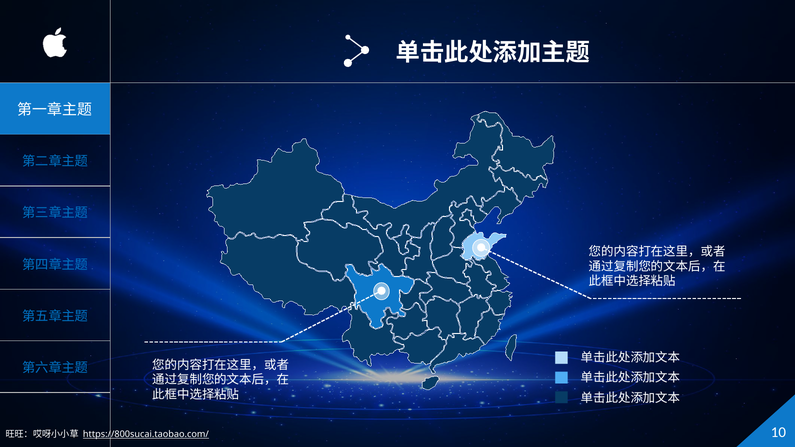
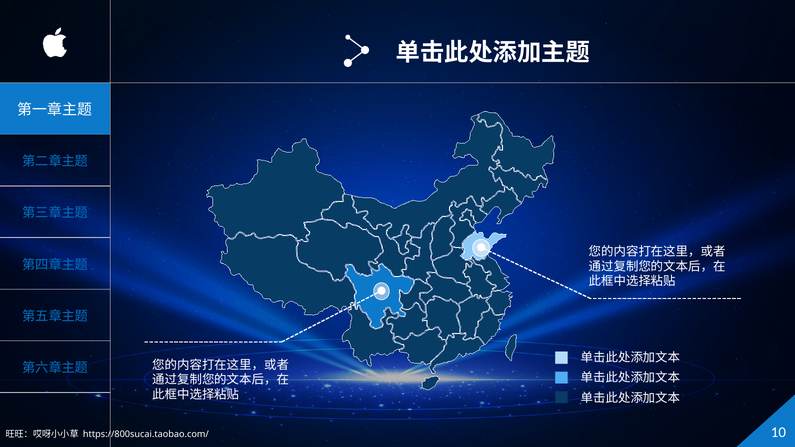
https://800sucai.taobao.com/ underline: present -> none
